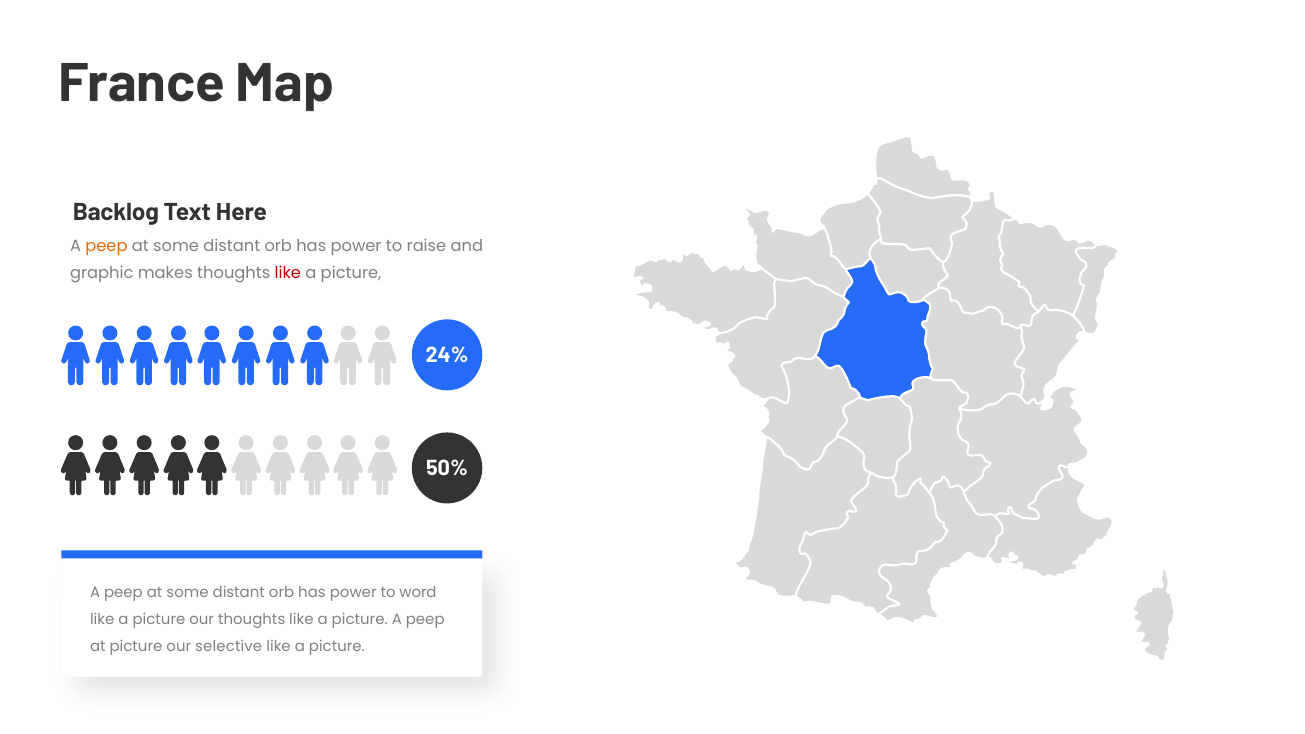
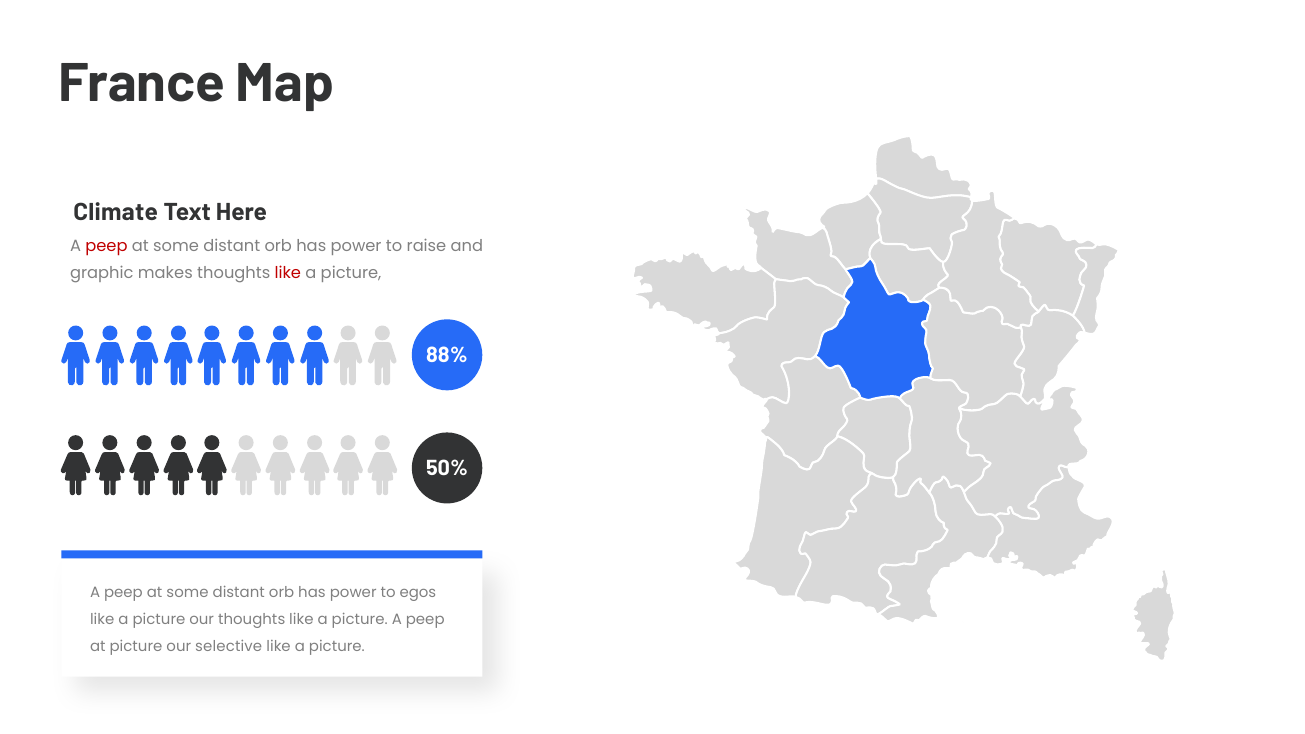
Backlog: Backlog -> Climate
peep at (106, 246) colour: orange -> red
24%: 24% -> 88%
word: word -> egos
